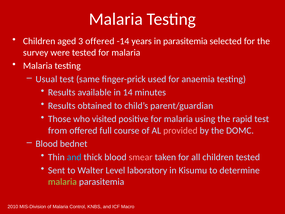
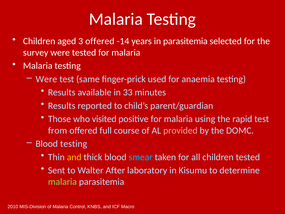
Usual at (46, 79): Usual -> Were
14: 14 -> 33
obtained: obtained -> reported
Blood bednet: bednet -> testing
and at (74, 157) colour: light blue -> yellow
smear colour: pink -> light blue
Level: Level -> After
